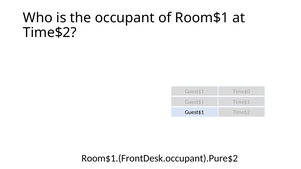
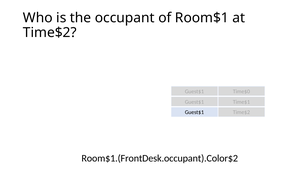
Room$1.(FrontDesk.occupant).Pure$2: Room$1.(FrontDesk.occupant).Pure$2 -> Room$1.(FrontDesk.occupant).Color$2
